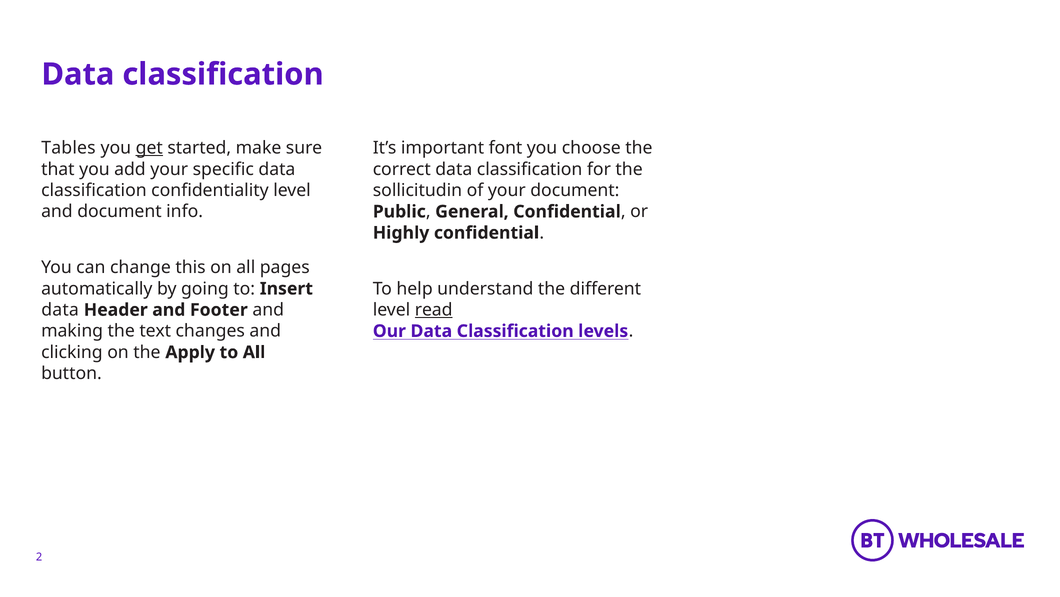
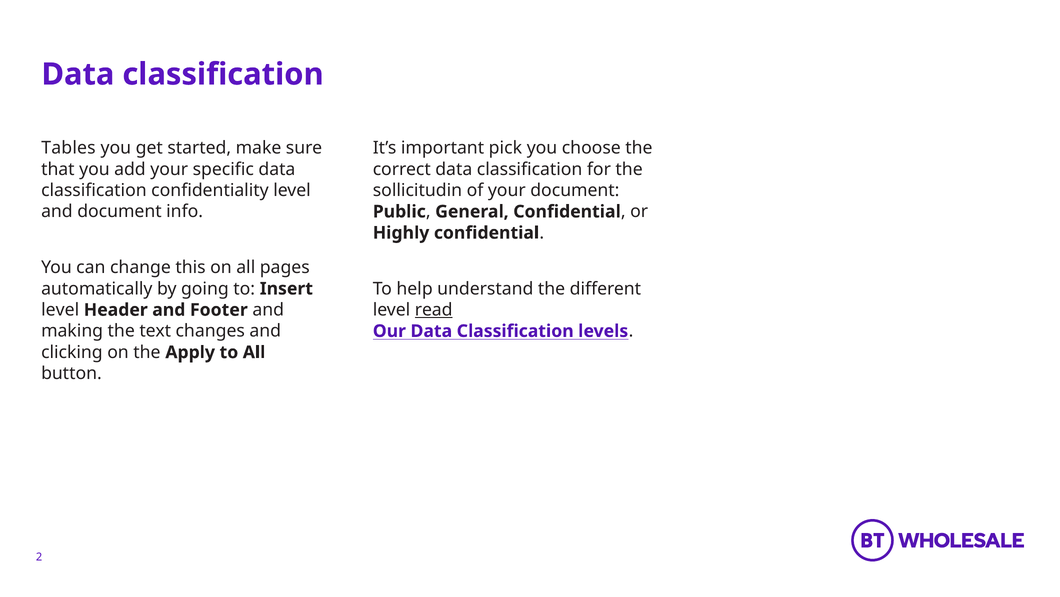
get underline: present -> none
font: font -> pick
data at (60, 310): data -> level
